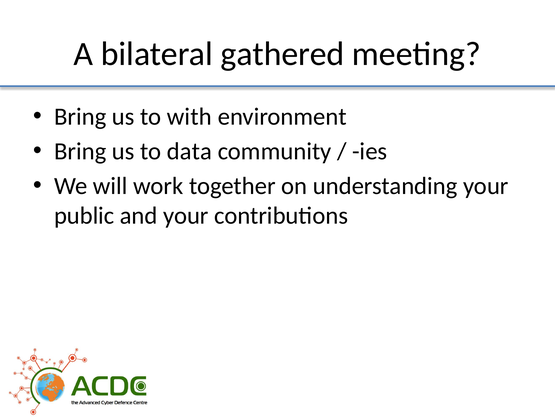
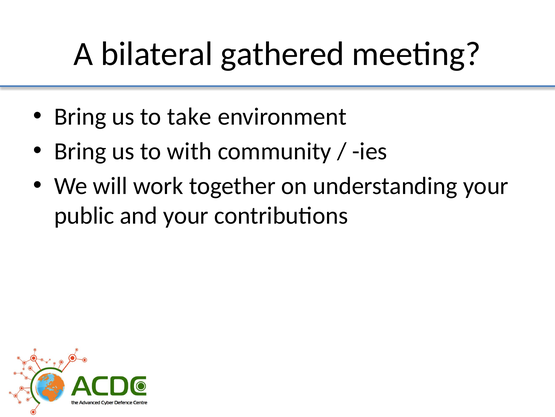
with: with -> take
data: data -> with
